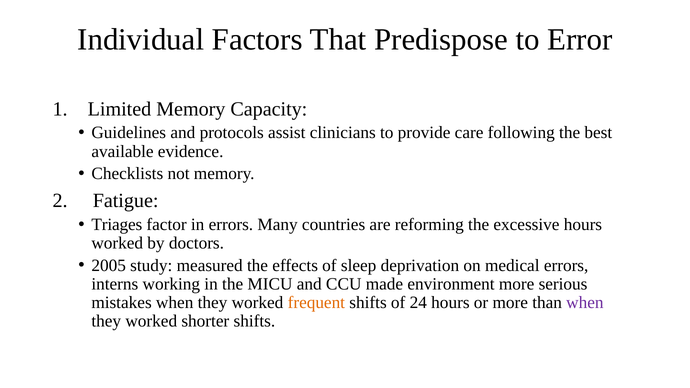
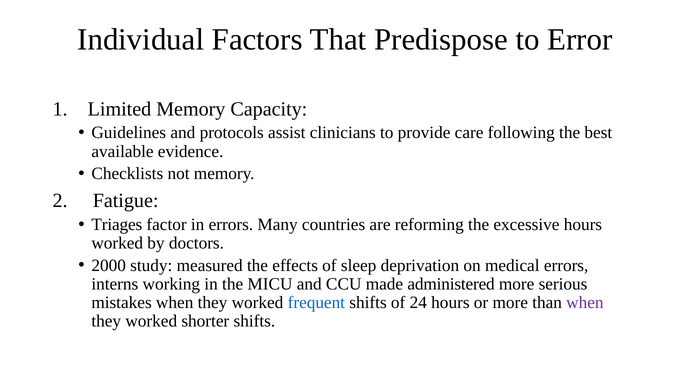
2005: 2005 -> 2000
environment: environment -> administered
frequent colour: orange -> blue
